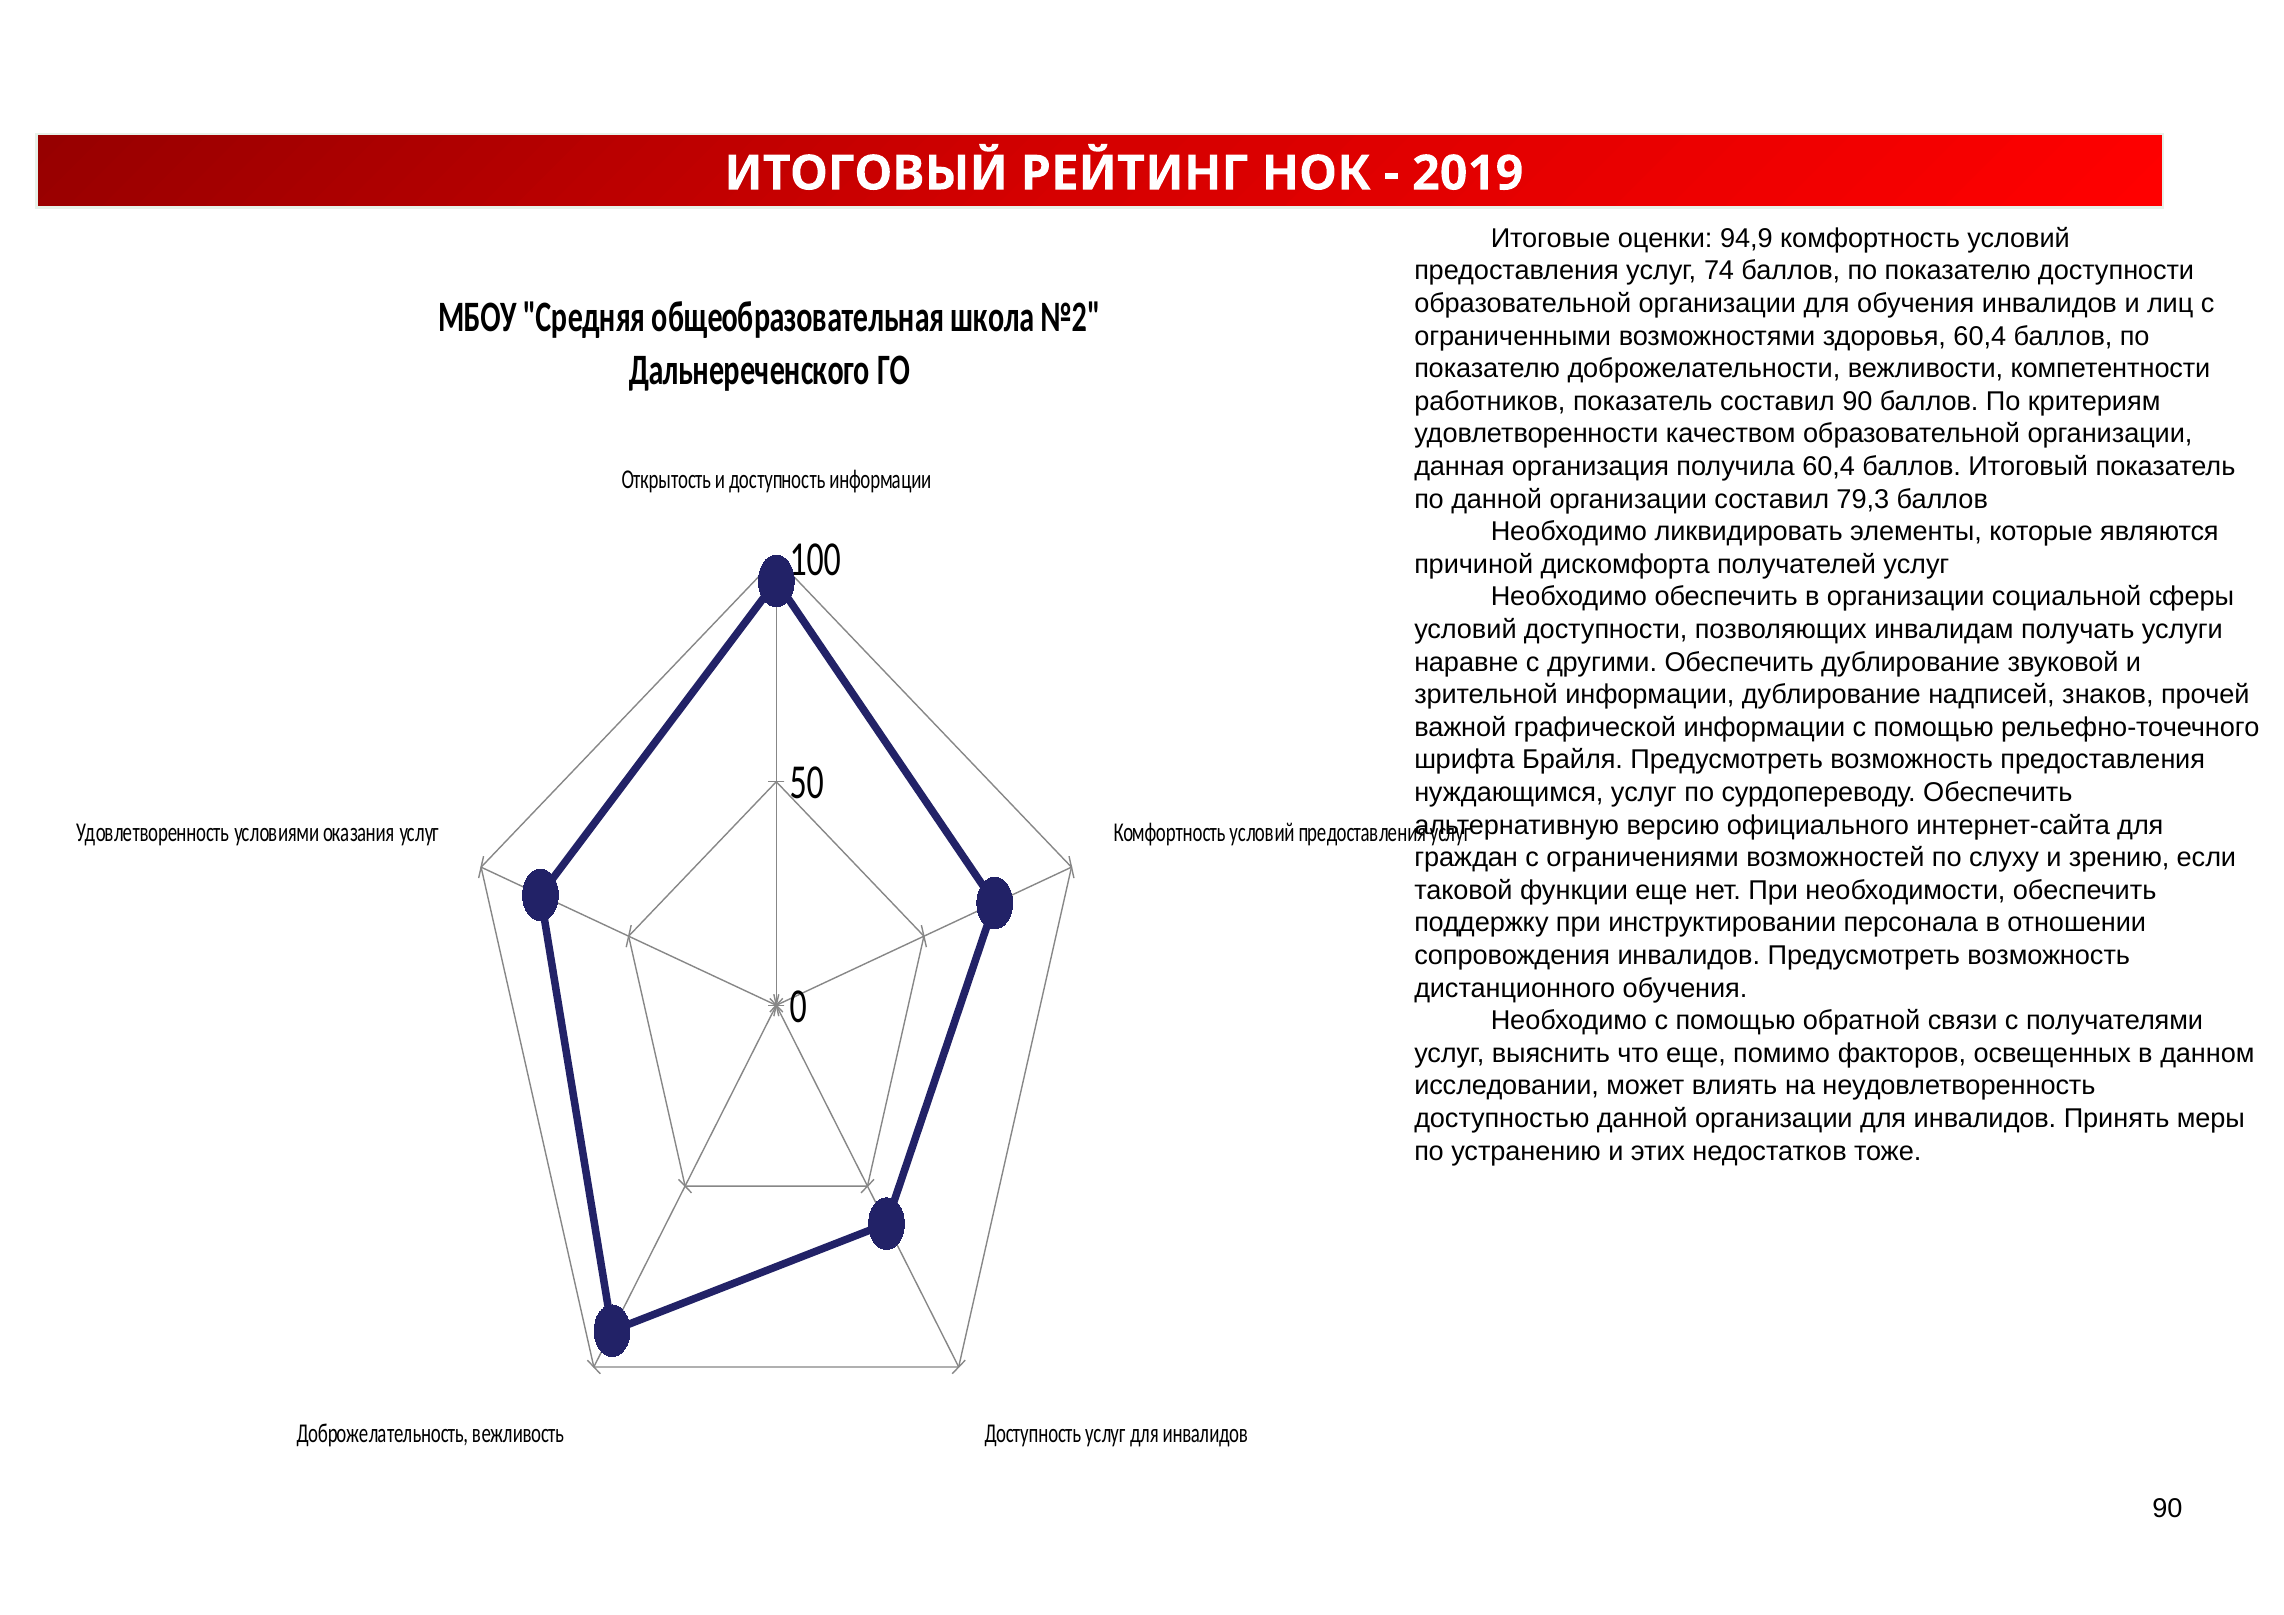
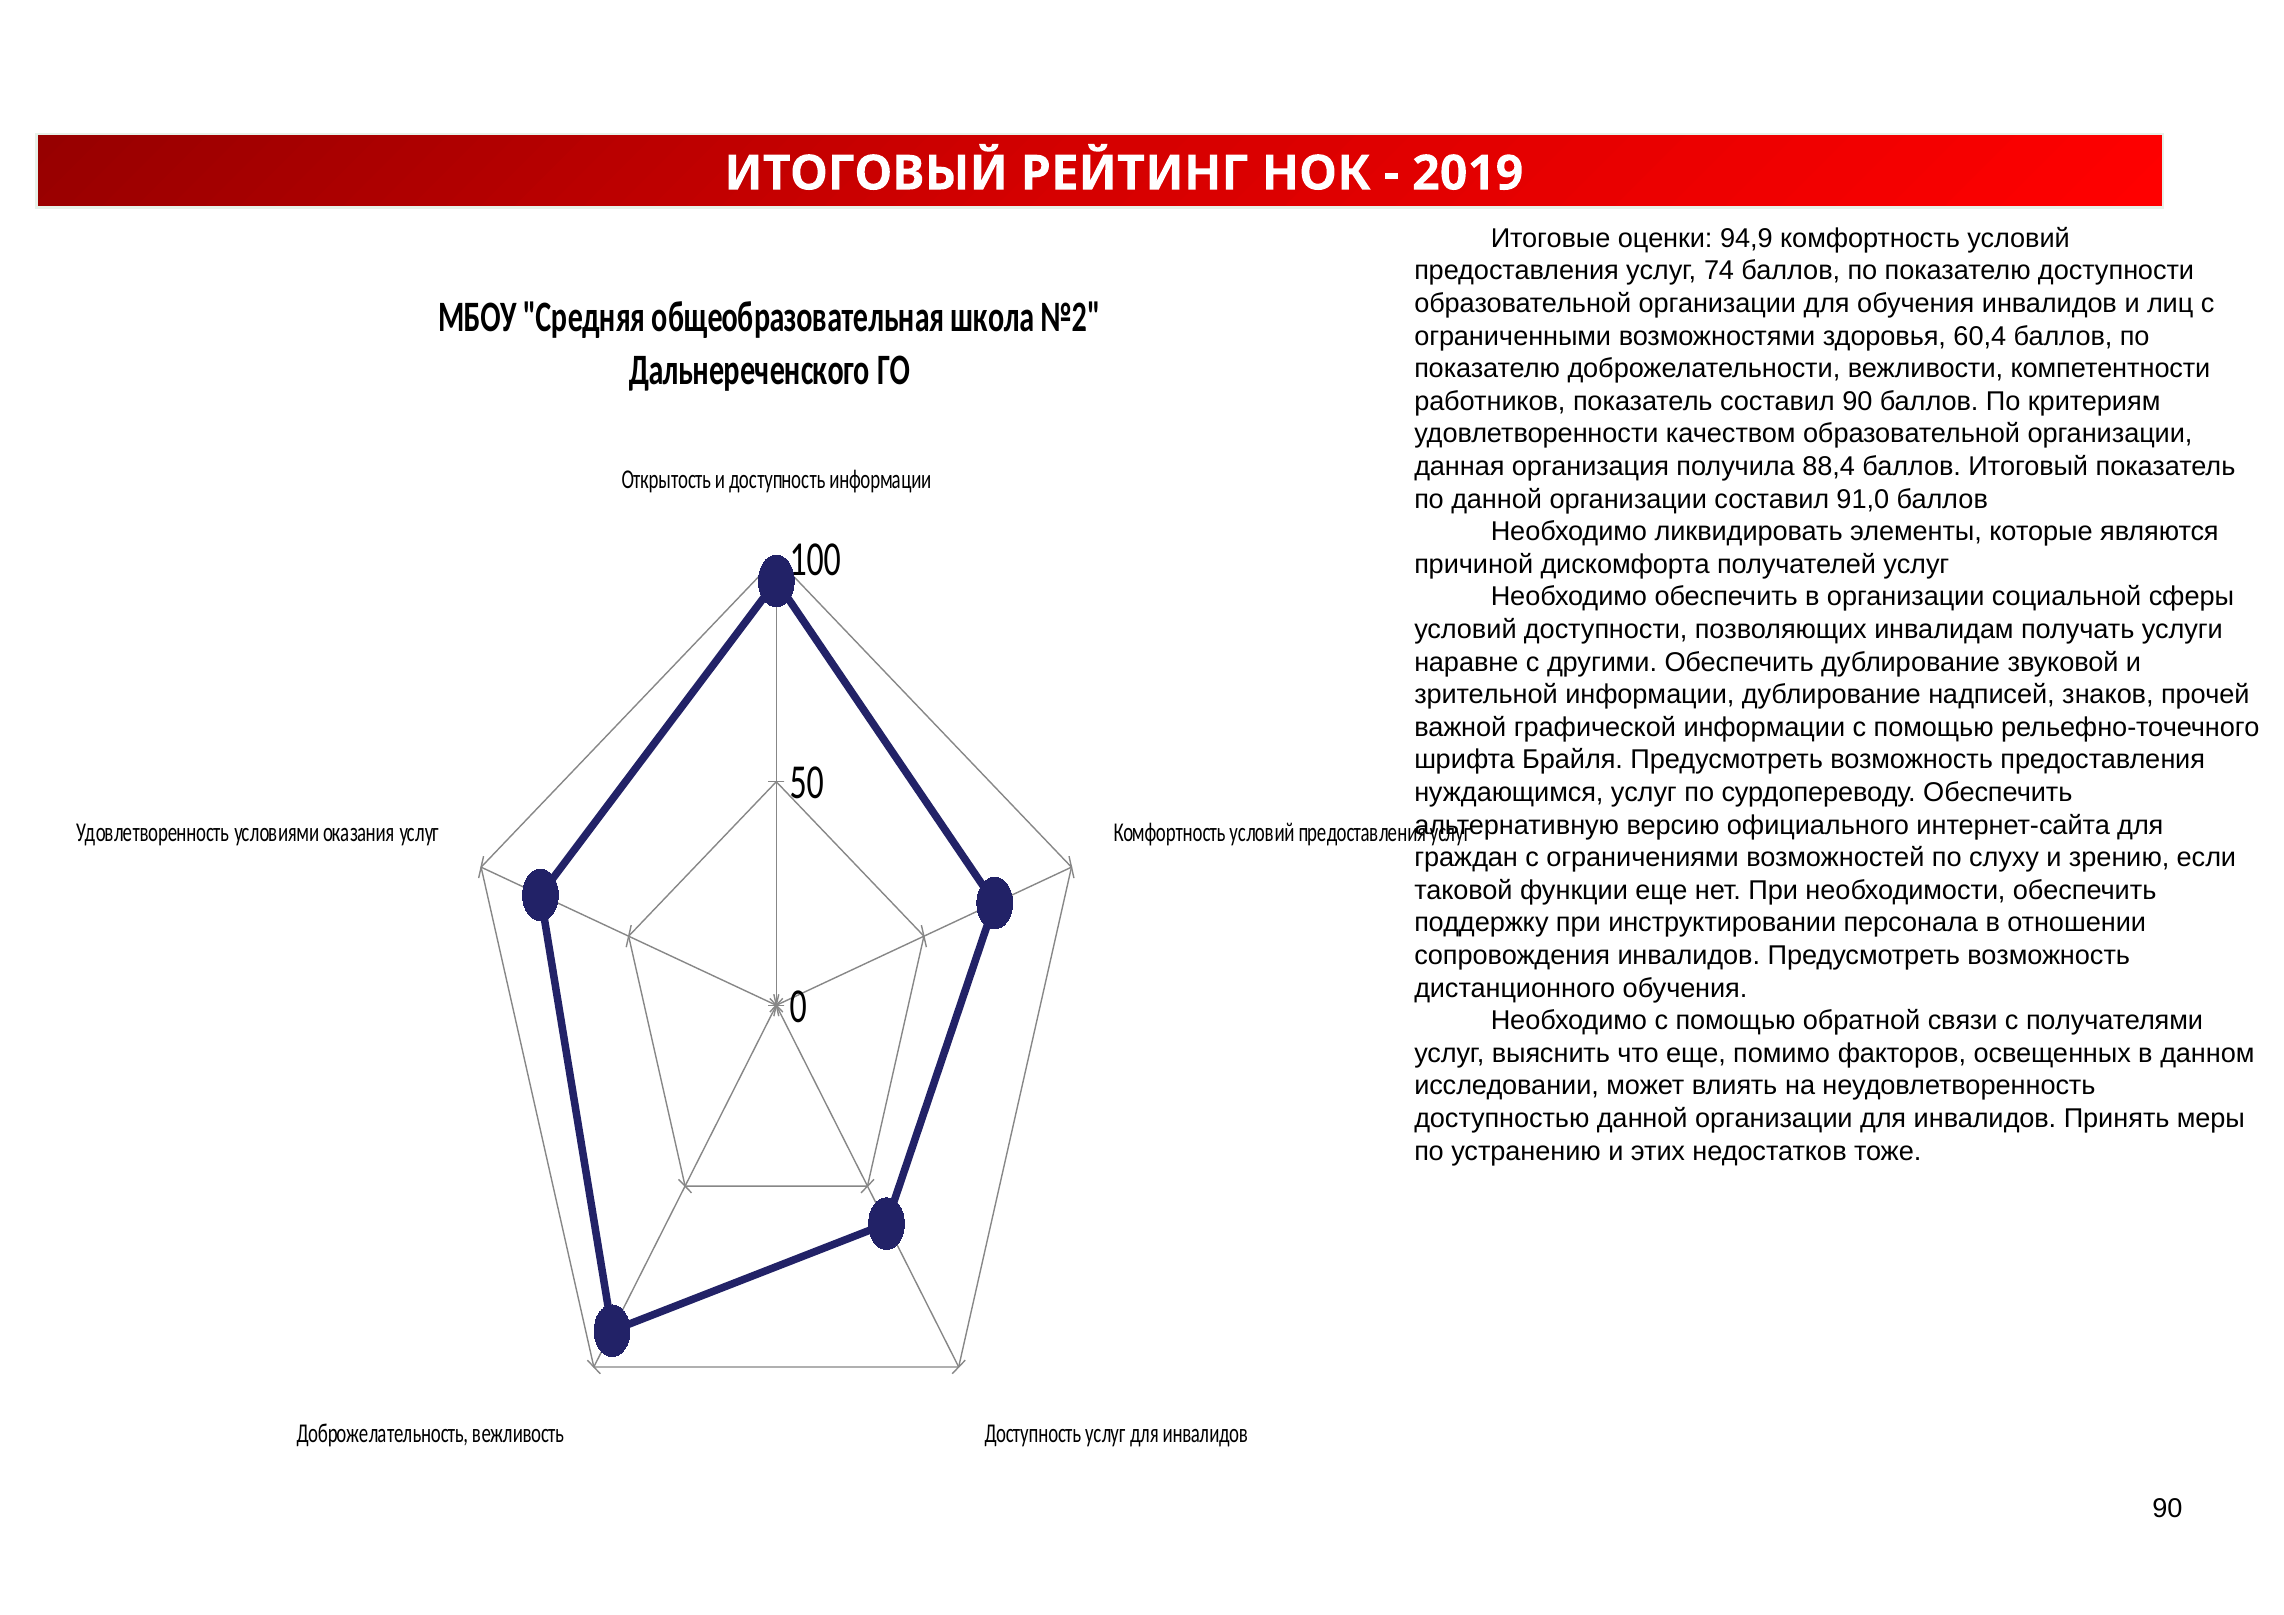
получила 60,4: 60,4 -> 88,4
79,3: 79,3 -> 91,0
